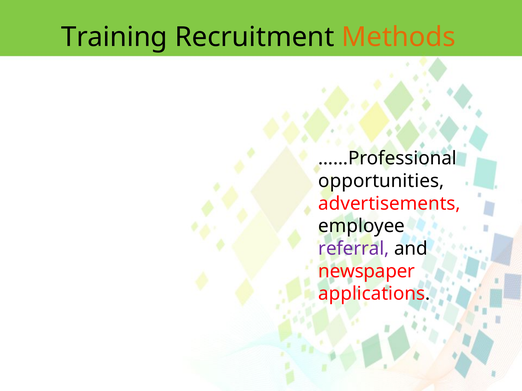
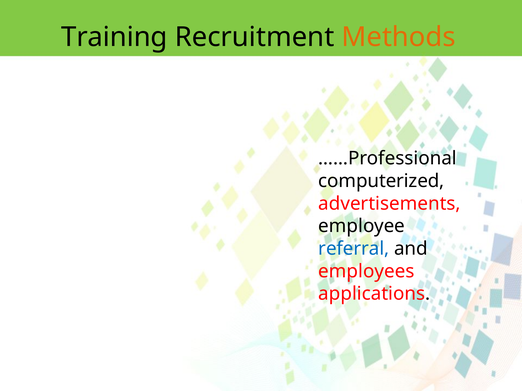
opportunities: opportunities -> computerized
referral colour: purple -> blue
newspaper: newspaper -> employees
